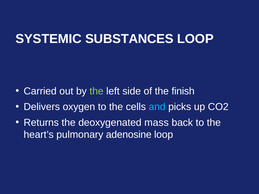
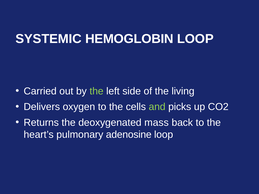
SUBSTANCES: SUBSTANCES -> HEMOGLOBIN
finish: finish -> living
and colour: light blue -> light green
